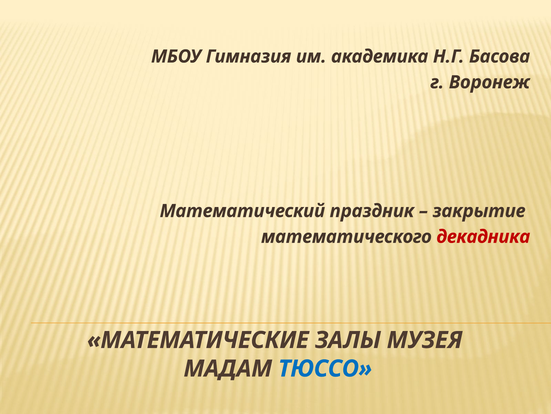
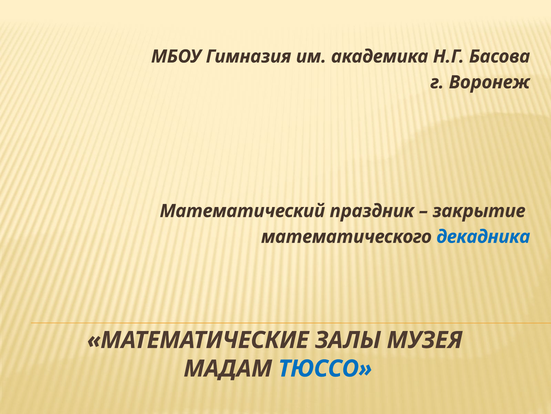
декадника colour: red -> blue
